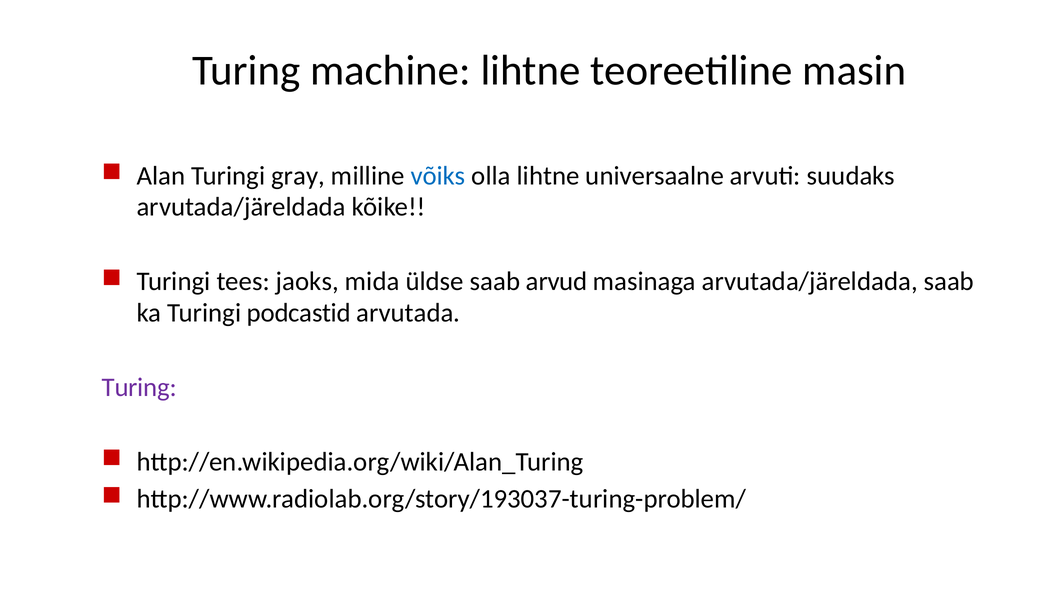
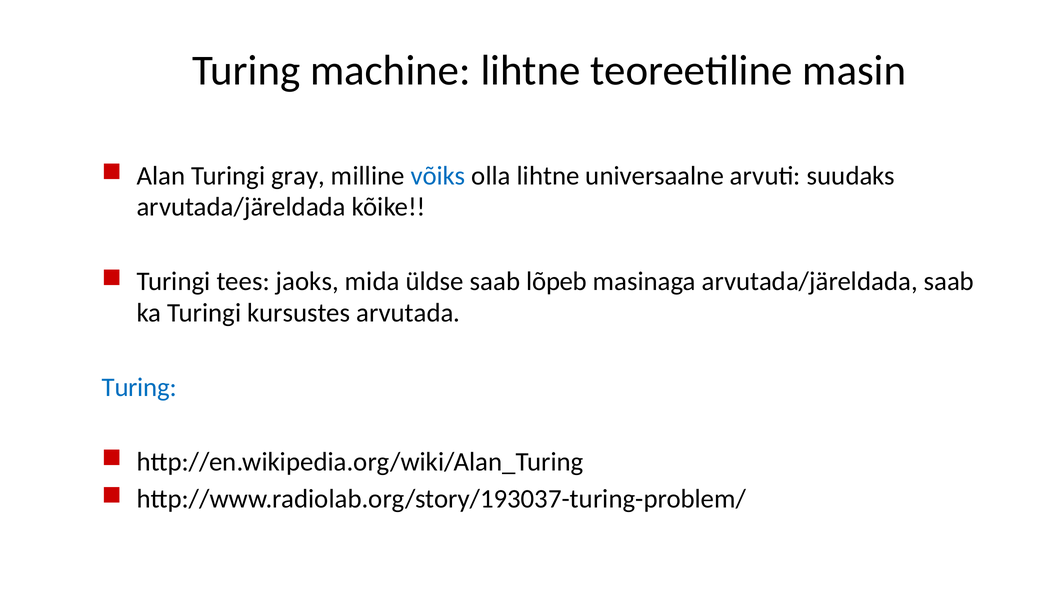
arvud: arvud -> lõpeb
podcastid: podcastid -> kursustes
Turing at (139, 388) colour: purple -> blue
